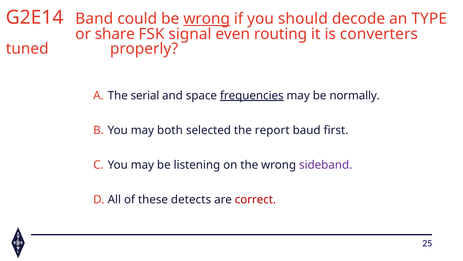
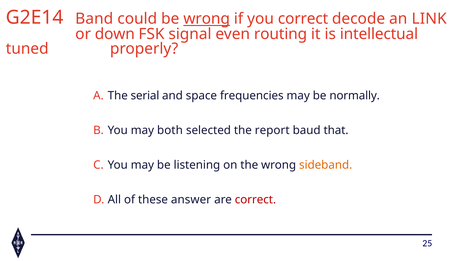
you should: should -> correct
TYPE: TYPE -> LINK
share: share -> down
converters: converters -> intellectual
frequencies underline: present -> none
first: first -> that
sideband colour: purple -> orange
detects: detects -> answer
